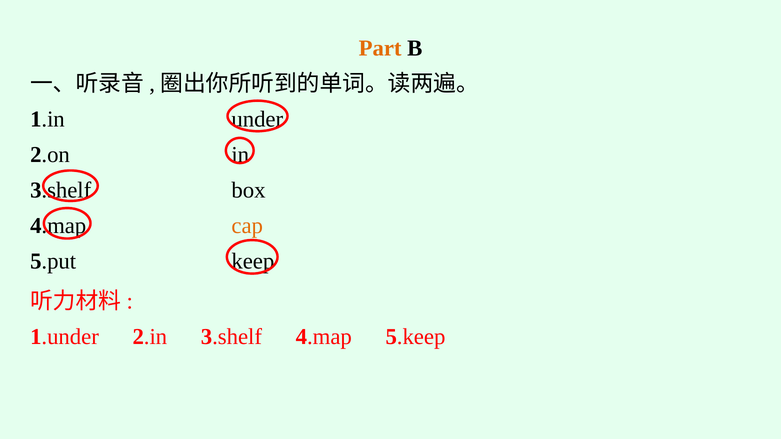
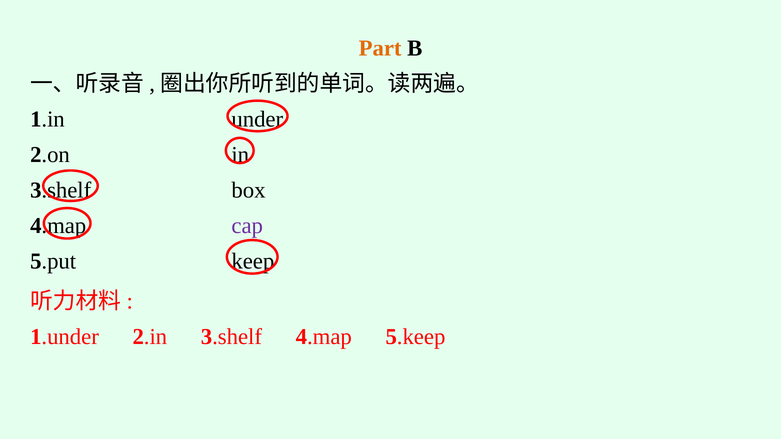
cap colour: orange -> purple
